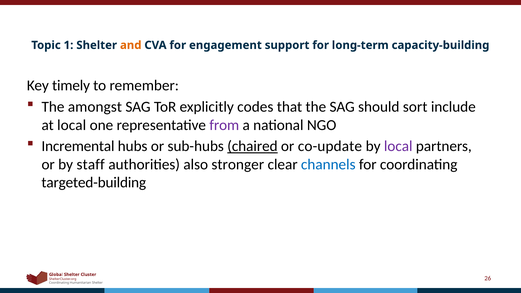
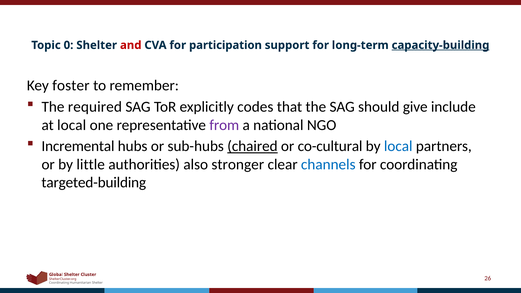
1: 1 -> 0
and colour: orange -> red
engagement: engagement -> participation
capacity-building underline: none -> present
timely: timely -> foster
amongst: amongst -> required
sort: sort -> give
co-update: co-update -> co-cultural
local at (398, 146) colour: purple -> blue
staff: staff -> little
